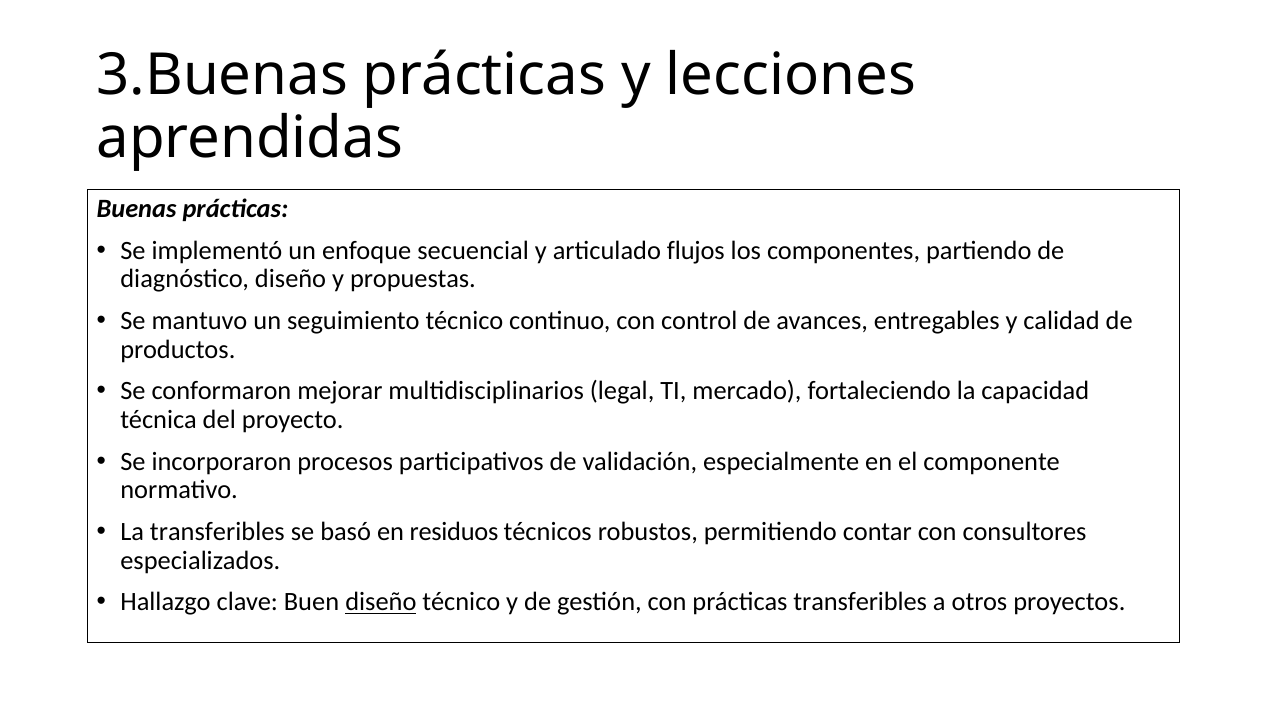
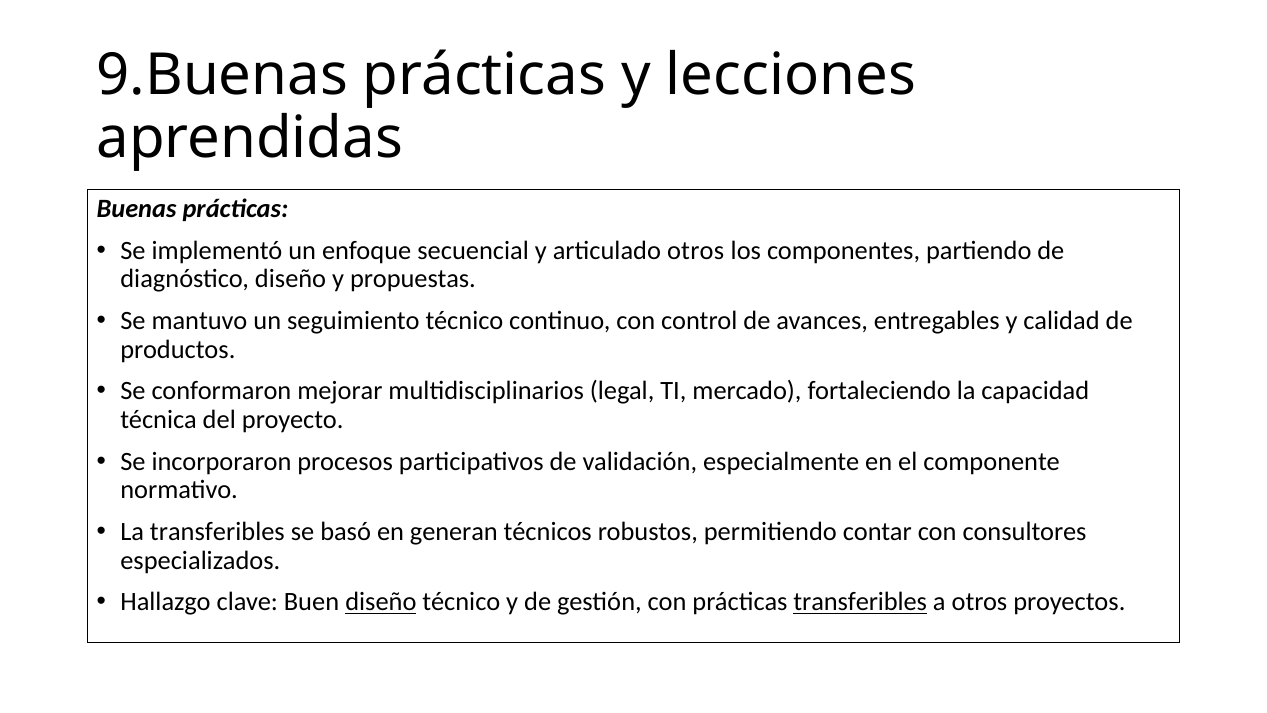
3.Buenas: 3.Buenas -> 9.Buenas
articulado flujos: flujos -> otros
residuos: residuos -> generan
transferibles at (860, 602) underline: none -> present
